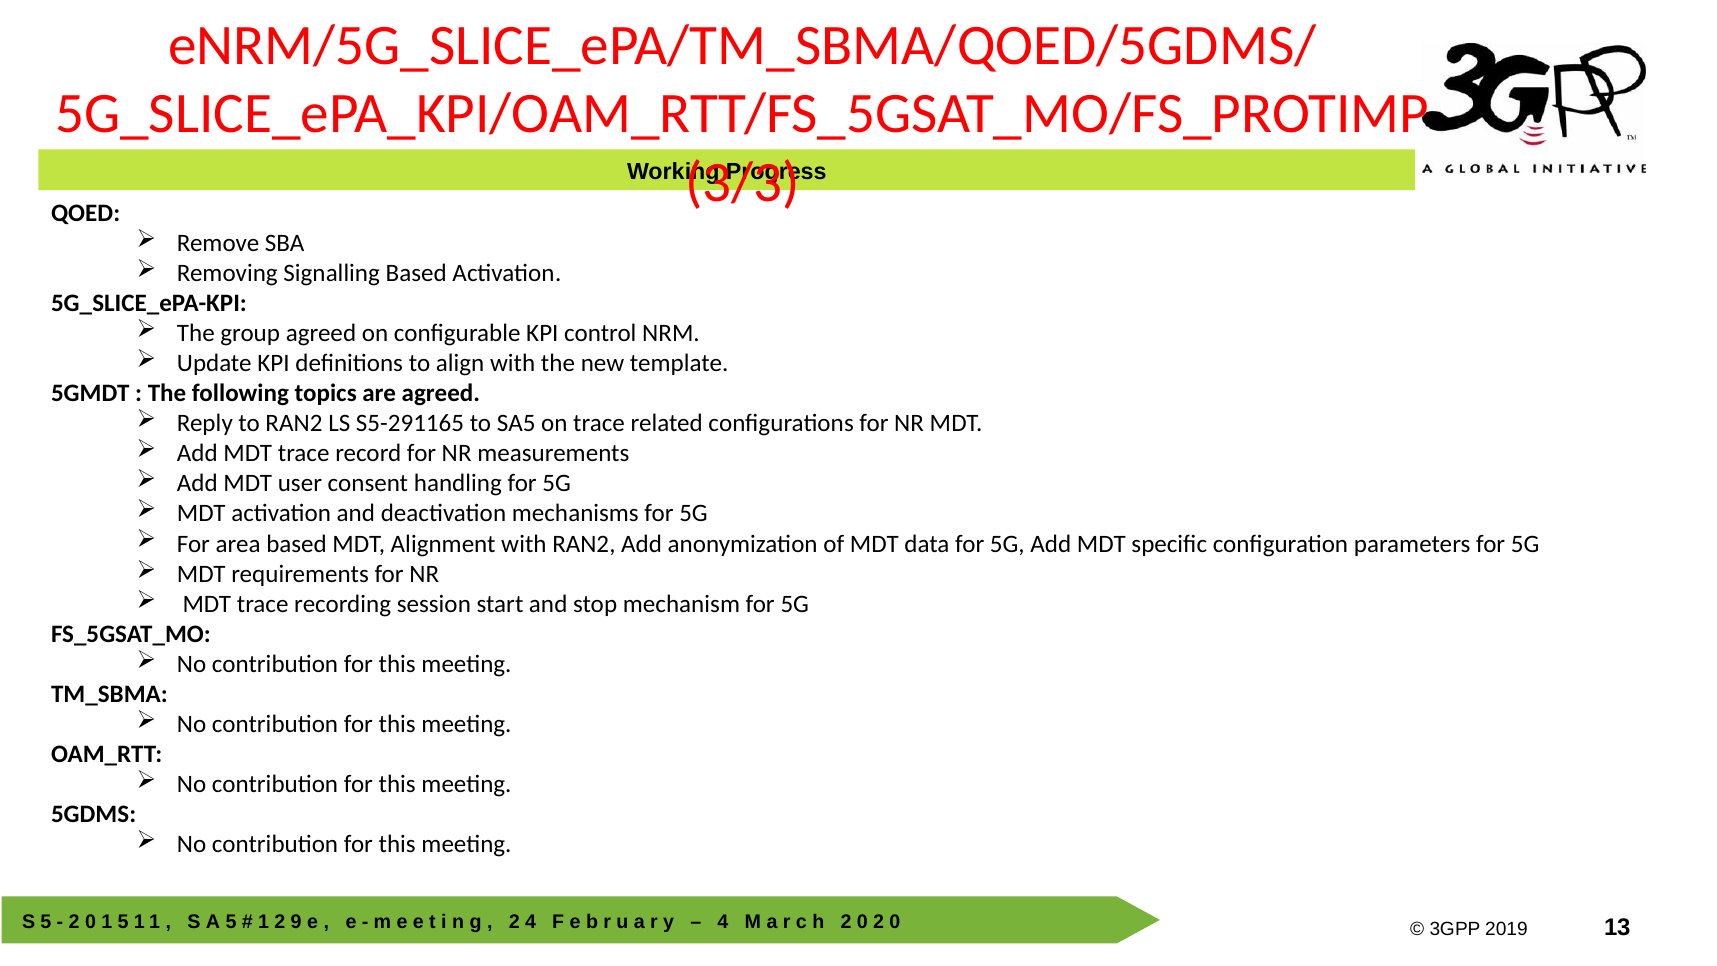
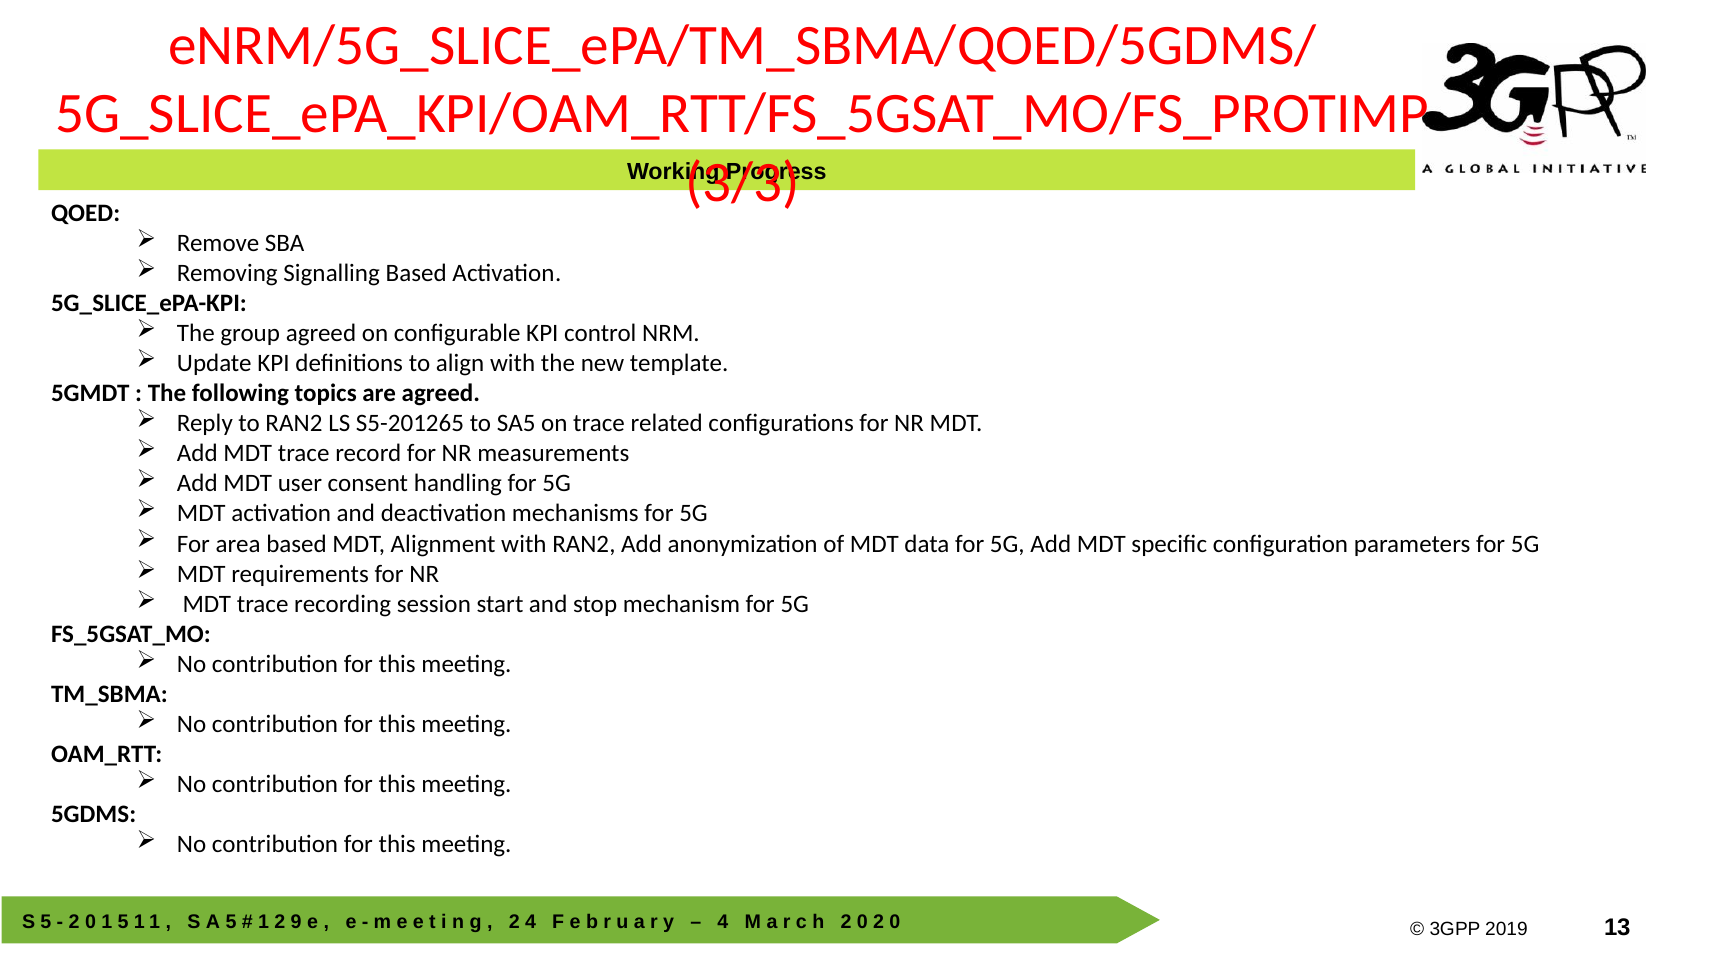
S5-291165: S5-291165 -> S5-201265
